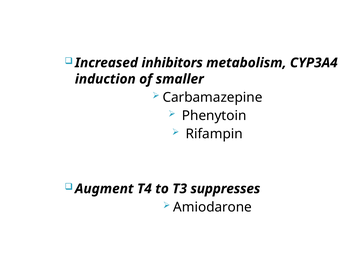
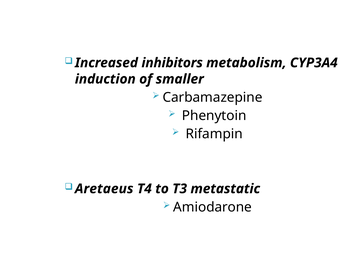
Augment: Augment -> Aretaeus
suppresses: suppresses -> metastatic
